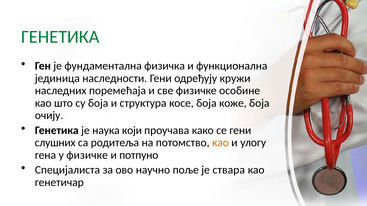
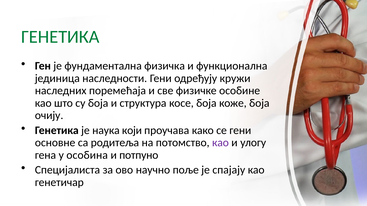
слушних: слушних -> основне
као at (220, 143) colour: orange -> purple
у физичке: физичке -> особина
ствара: ствара -> спајају
